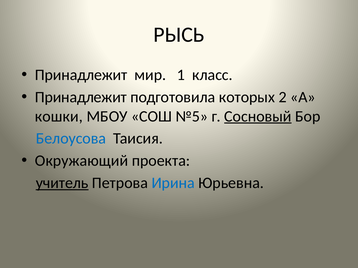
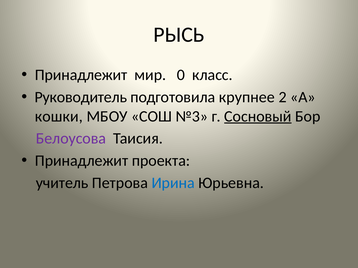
1: 1 -> 0
Принадлежит at (81, 97): Принадлежит -> Руководитель
которых: которых -> крупнее
№5: №5 -> №3
Белоусова colour: blue -> purple
Окружающий at (82, 161): Окружающий -> Принадлежит
учитель underline: present -> none
